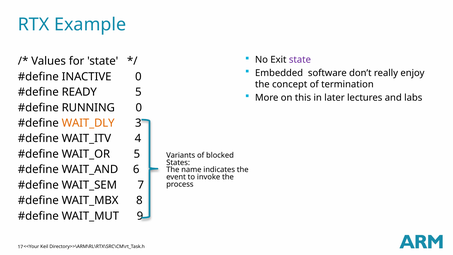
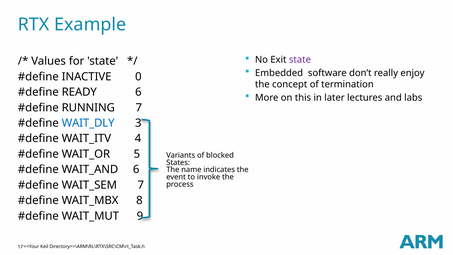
READY 5: 5 -> 6
RUNNING 0: 0 -> 7
WAIT_DLY colour: orange -> blue
